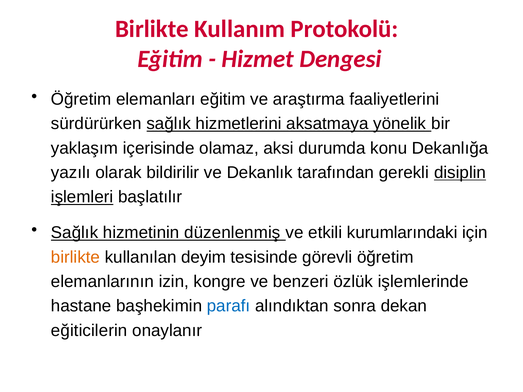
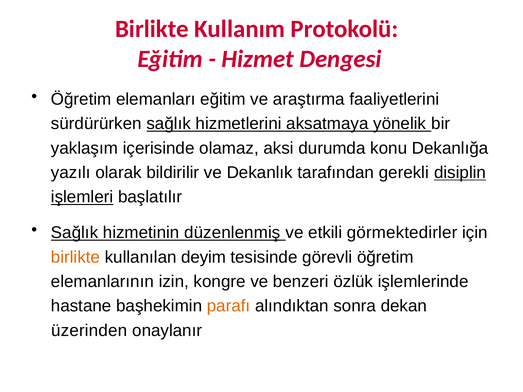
kurumlarındaki: kurumlarındaki -> görmektedirler
parafı colour: blue -> orange
eğiticilerin: eğiticilerin -> üzerinden
